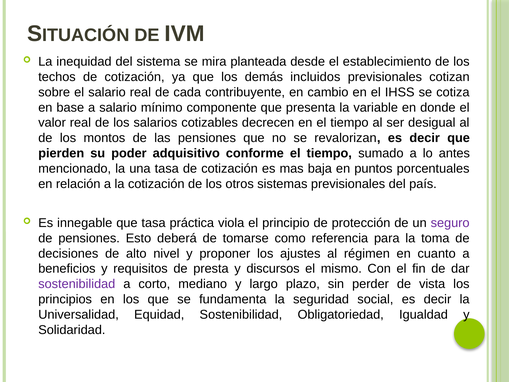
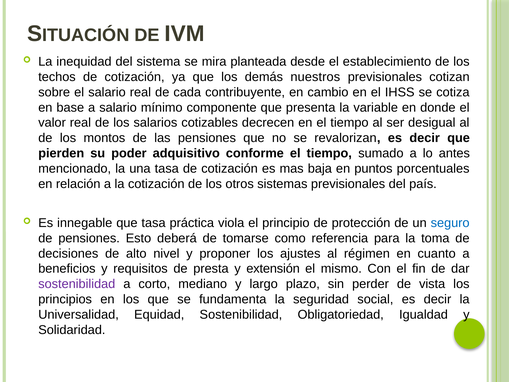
incluidos: incluidos -> nuestros
seguro colour: purple -> blue
discursos: discursos -> extensión
